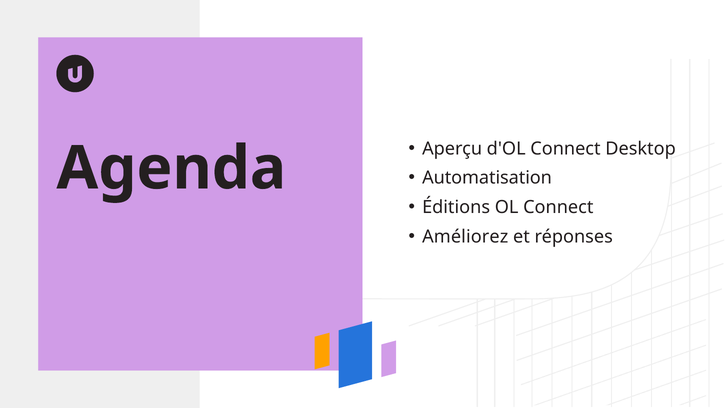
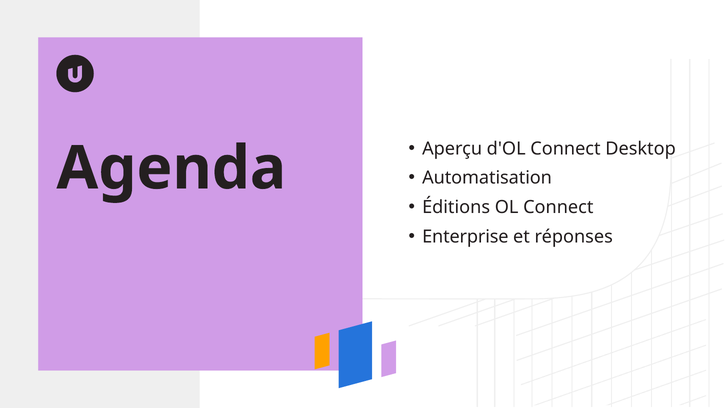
Améliorez: Améliorez -> Enterprise
